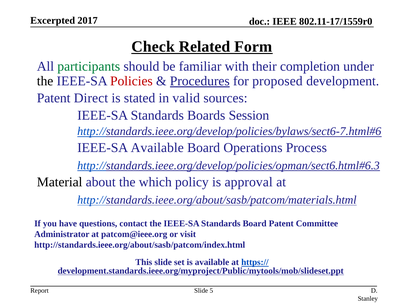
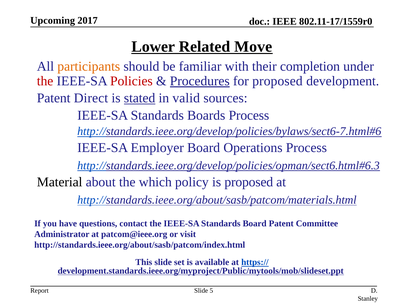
Excerpted: Excerpted -> Upcoming
Check: Check -> Lower
Form: Form -> Move
participants colour: green -> orange
the at (45, 81) colour: black -> red
stated underline: none -> present
Boards Session: Session -> Process
IEEE-SA Available: Available -> Employer
is approval: approval -> proposed
